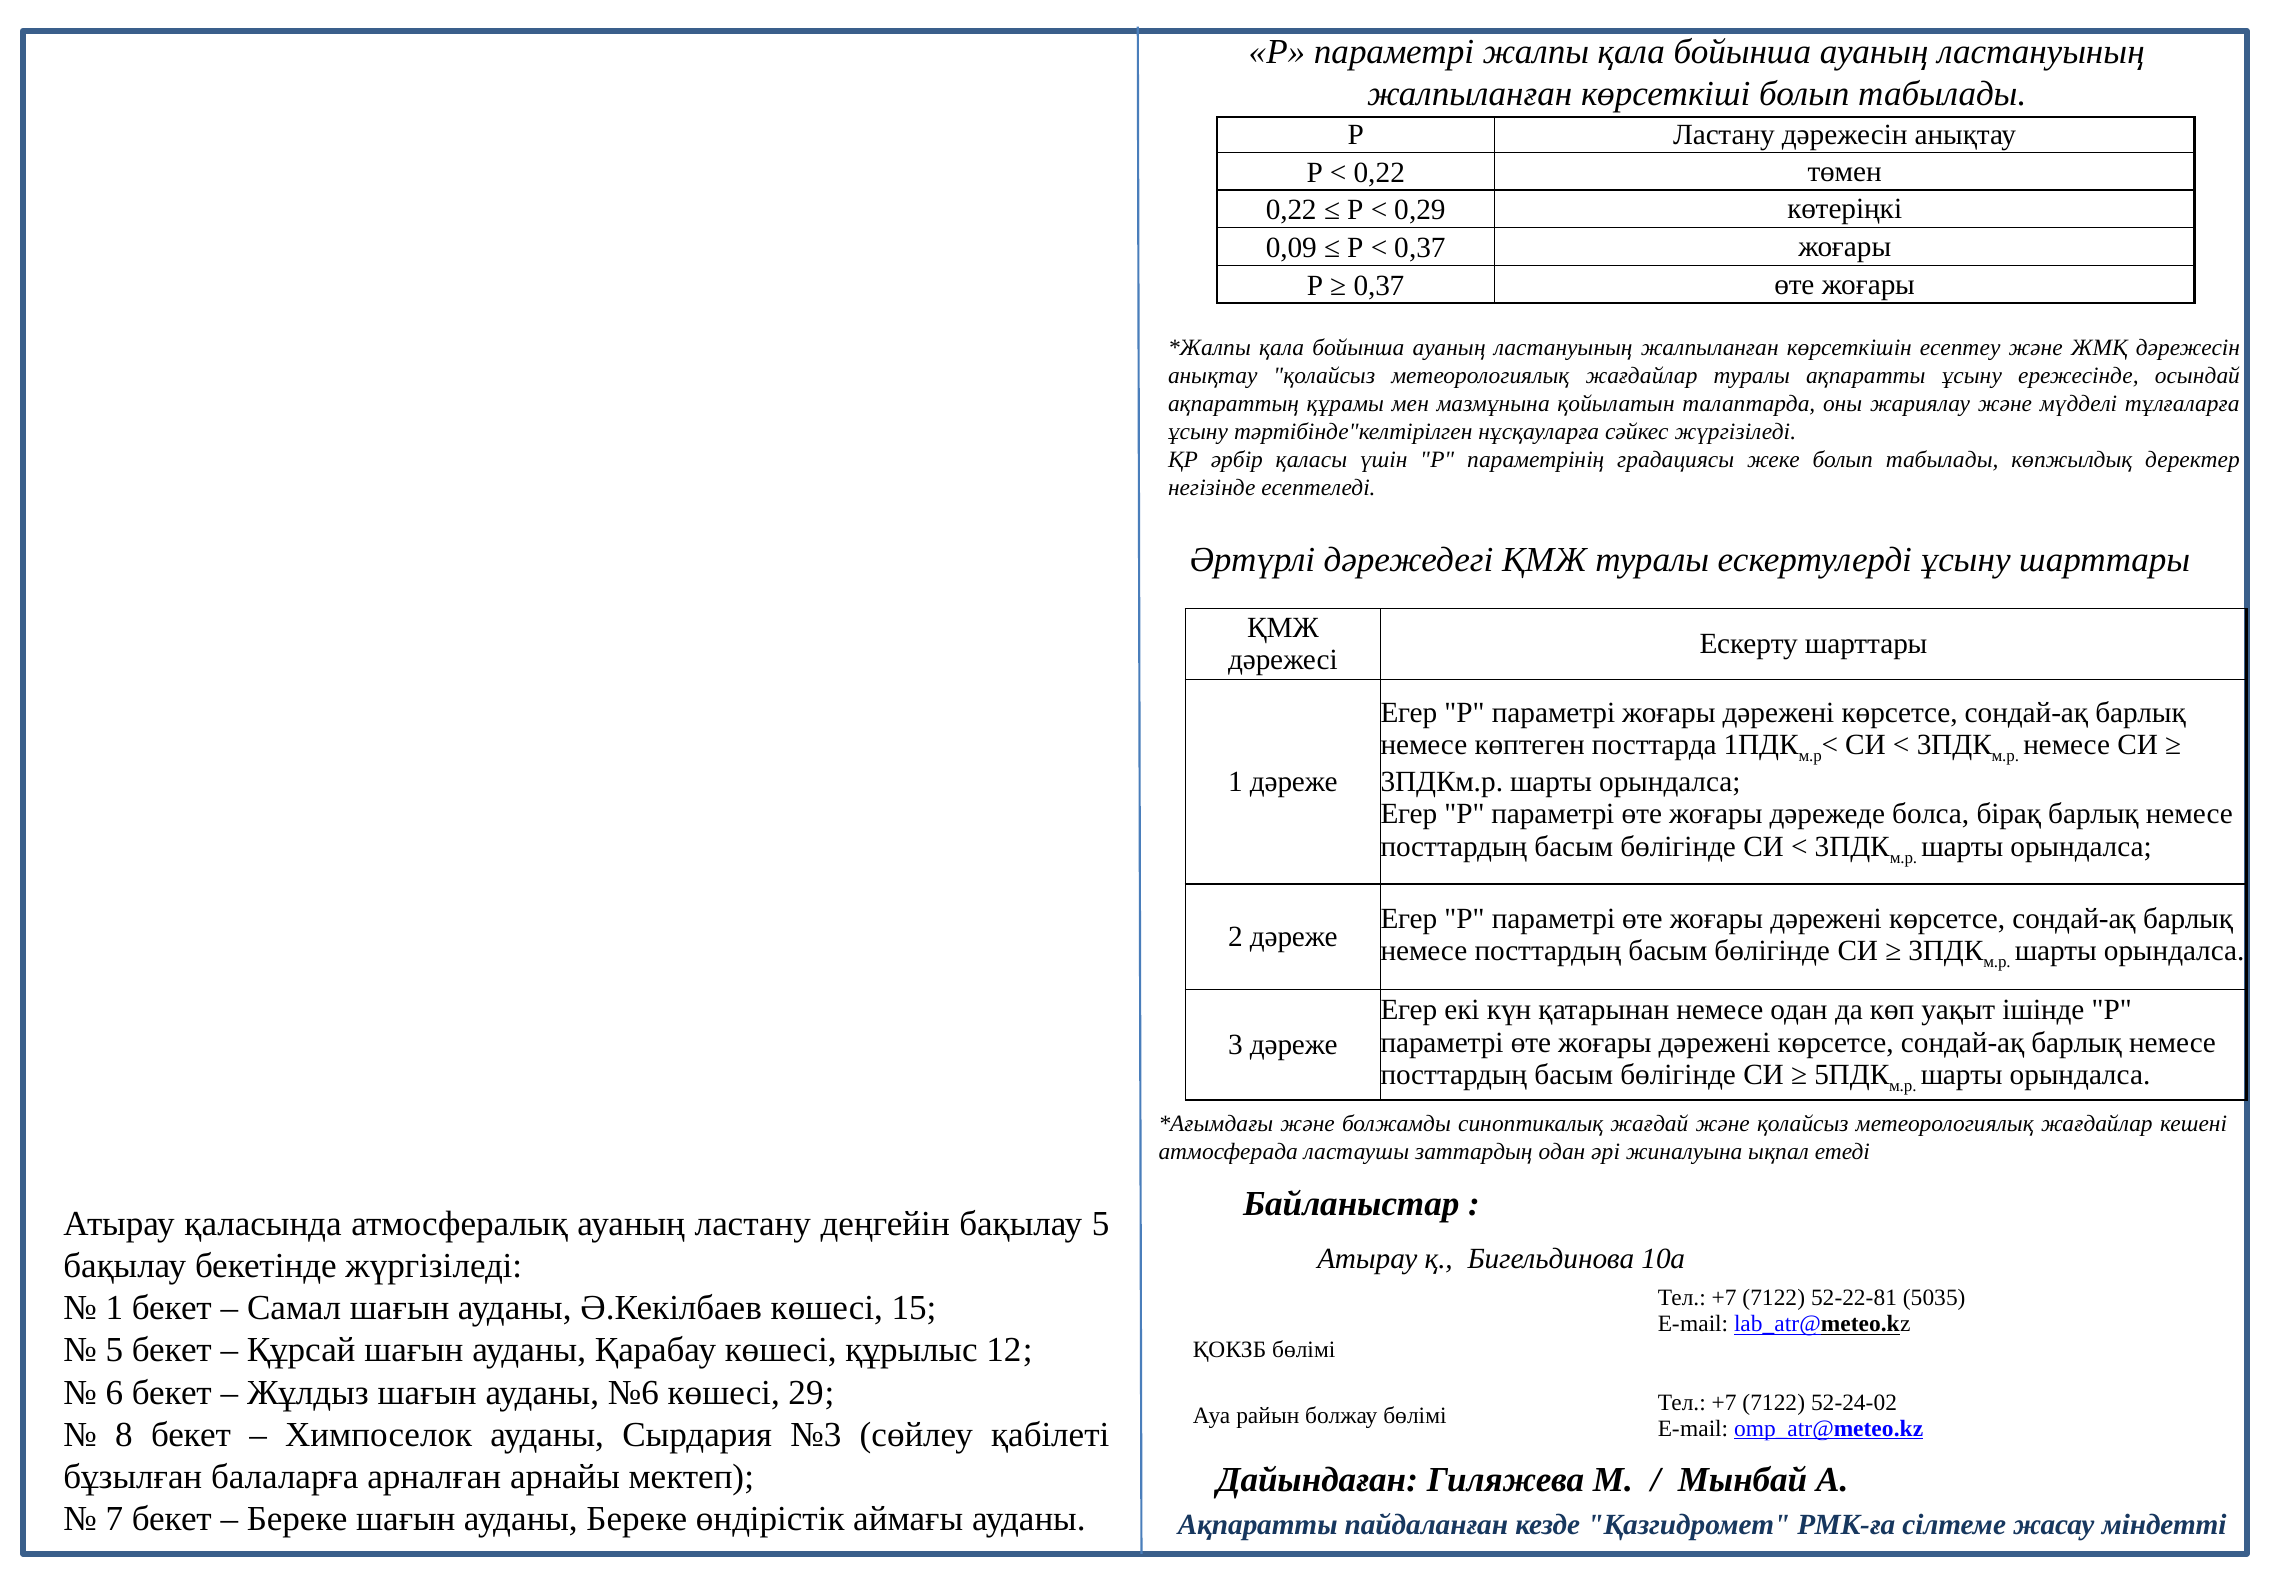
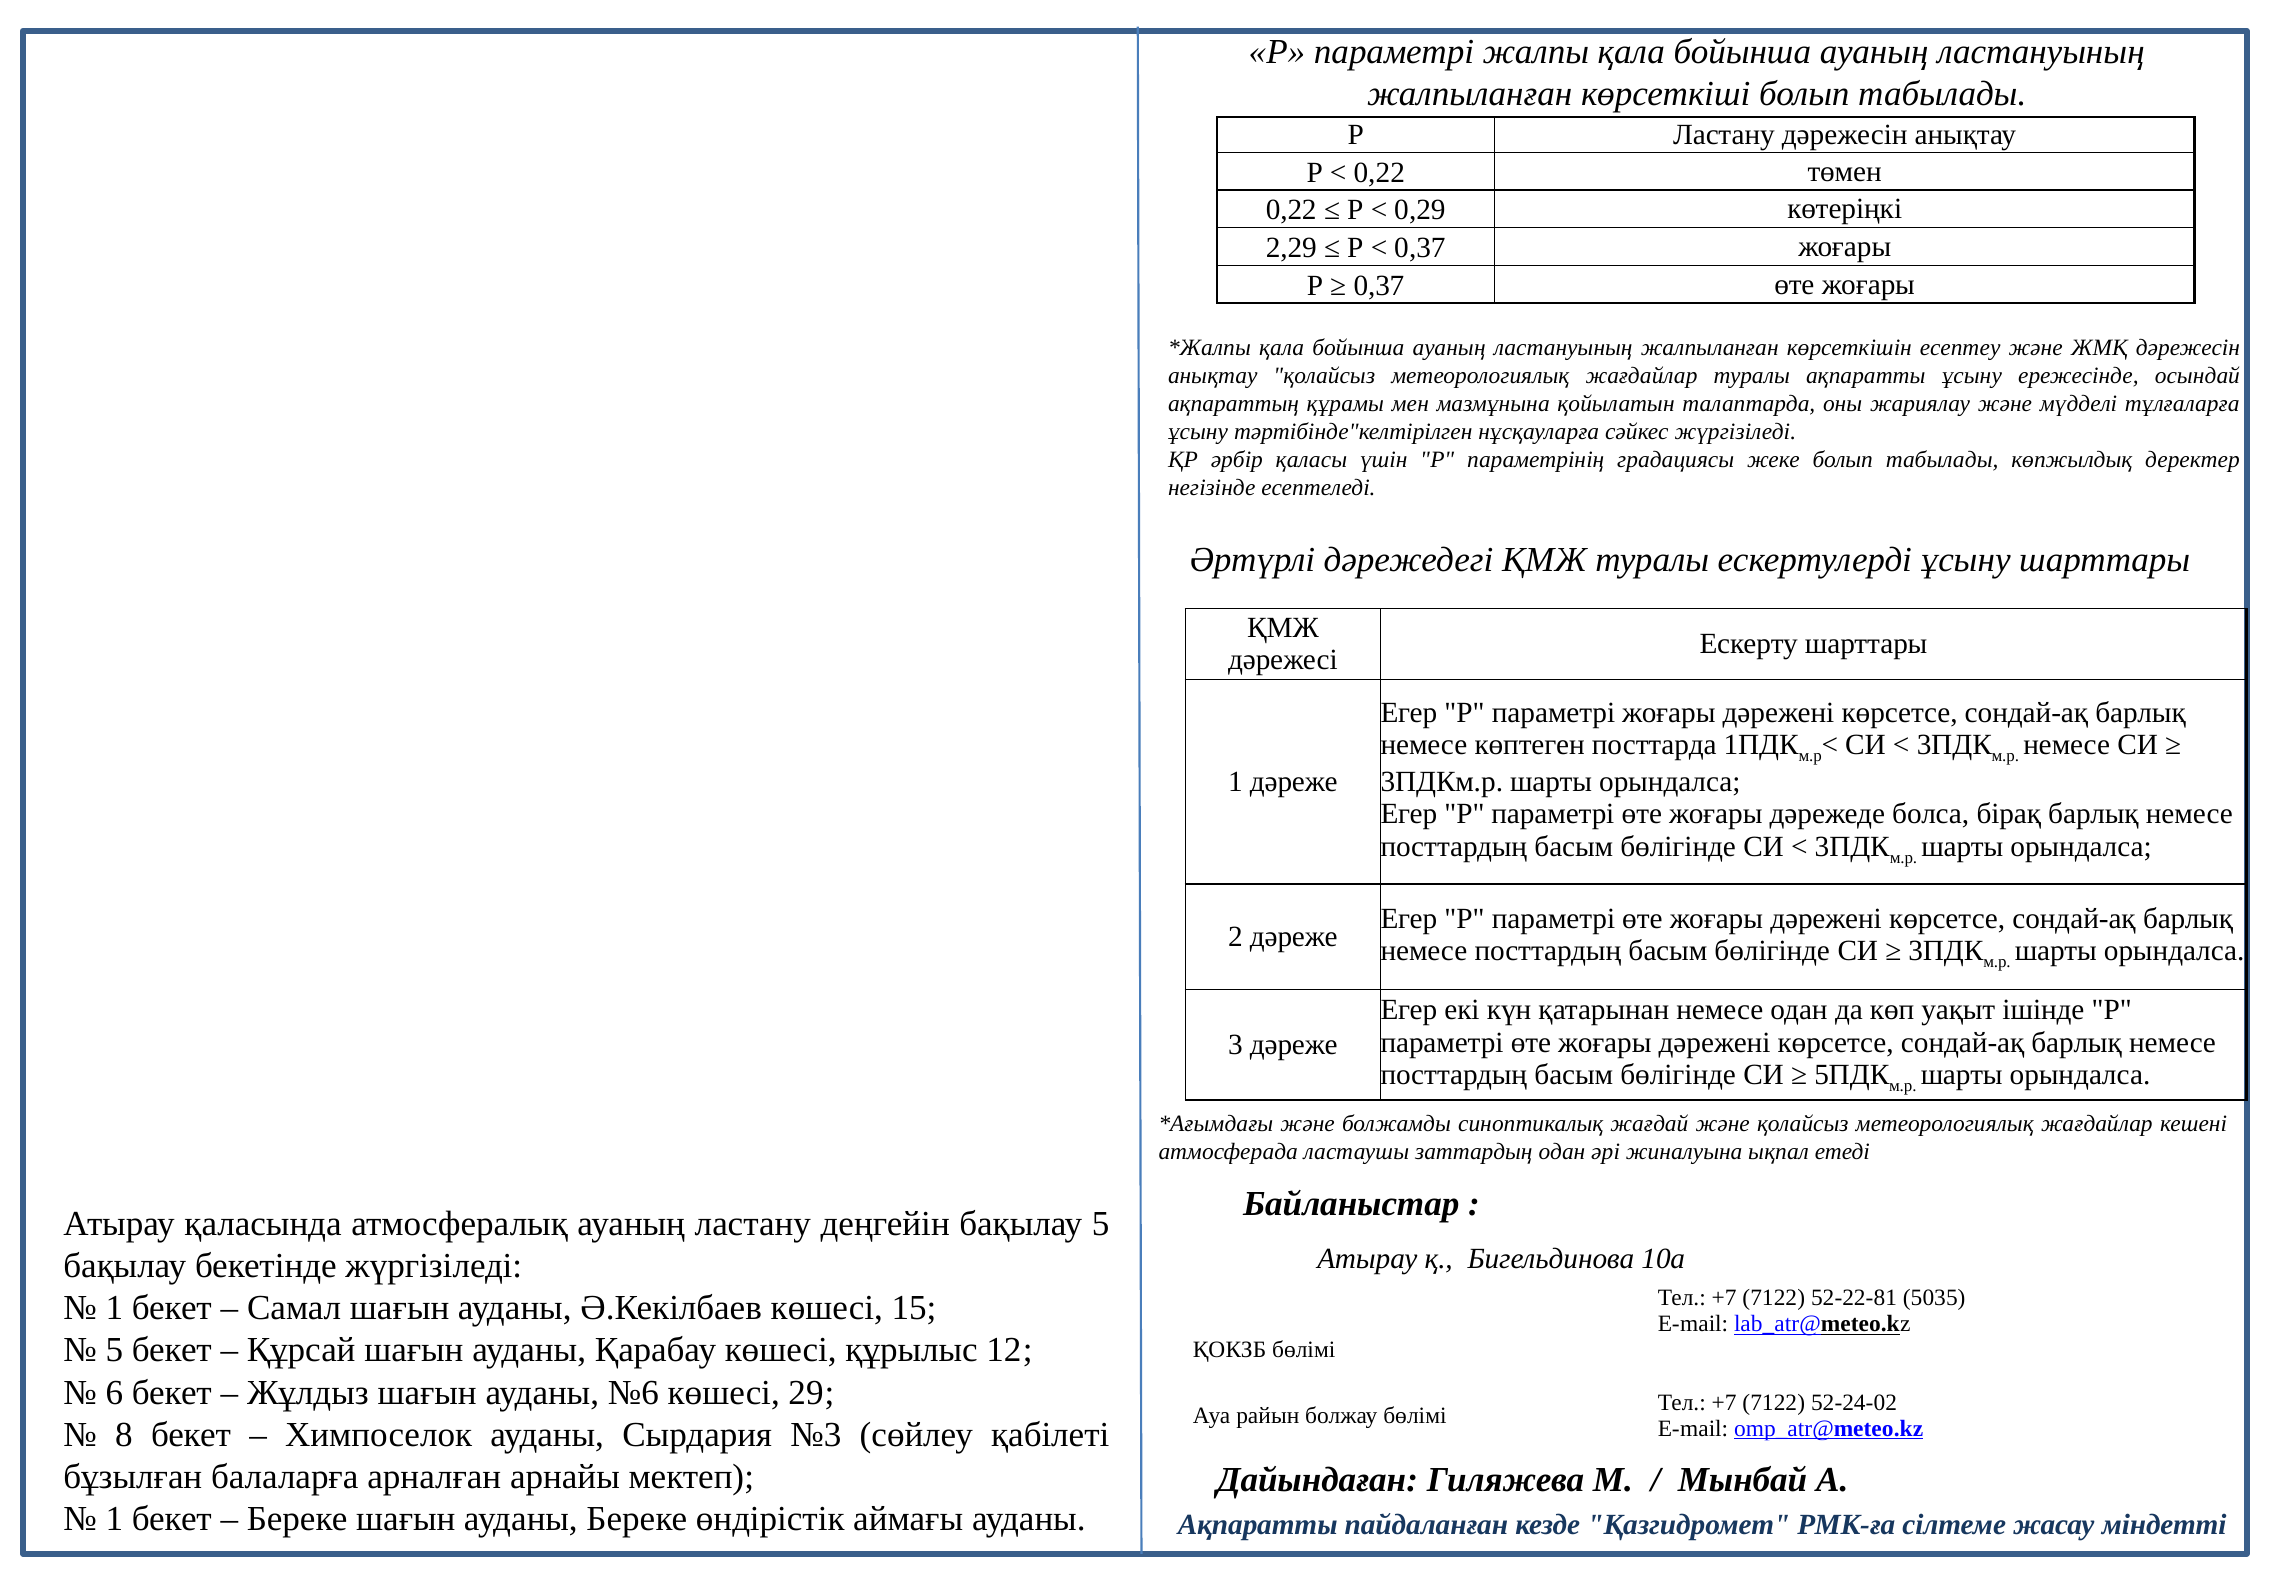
0,09: 0,09 -> 2,29
7 at (114, 1519): 7 -> 1
